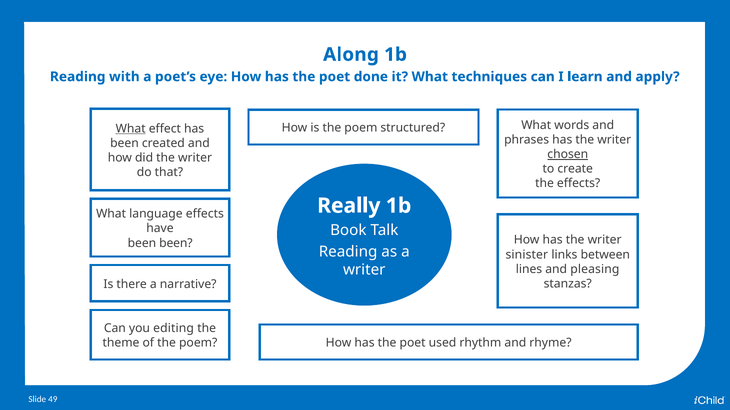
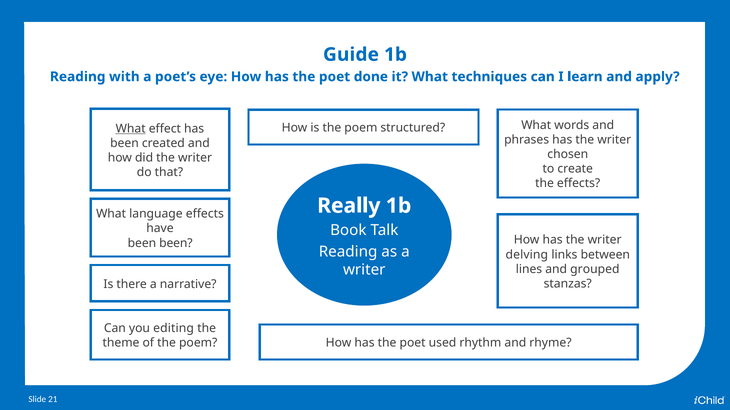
Along: Along -> Guide
chosen underline: present -> none
sinister: sinister -> delving
pleasing: pleasing -> grouped
49: 49 -> 21
